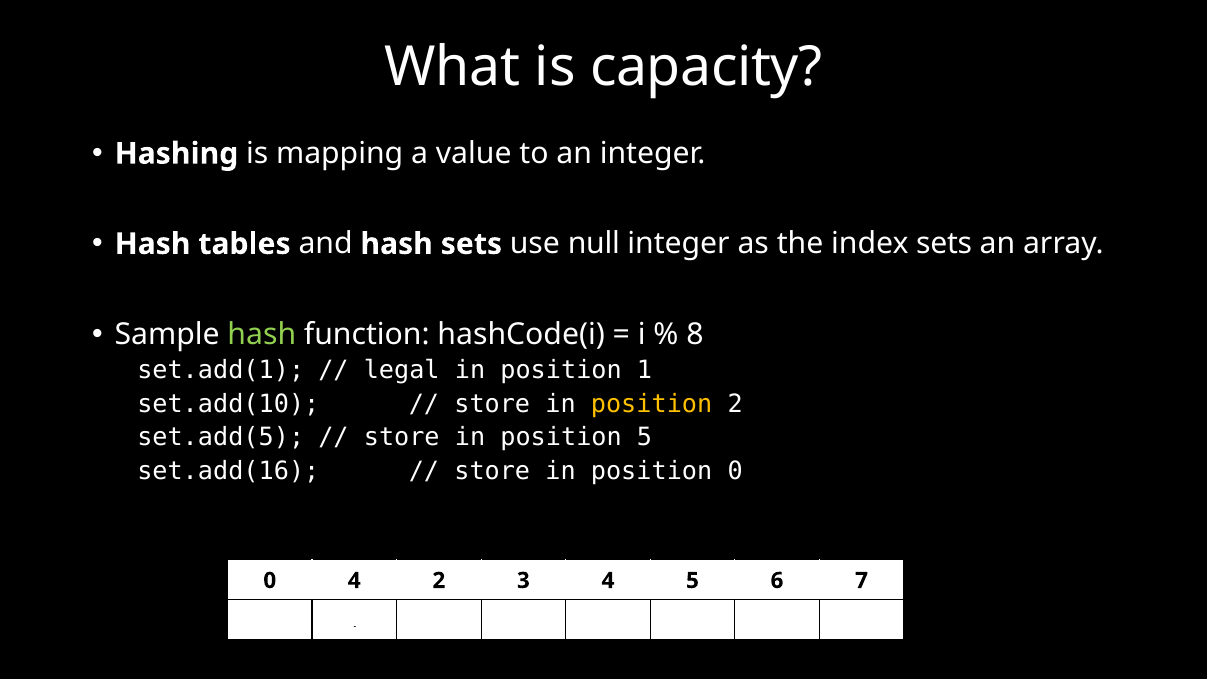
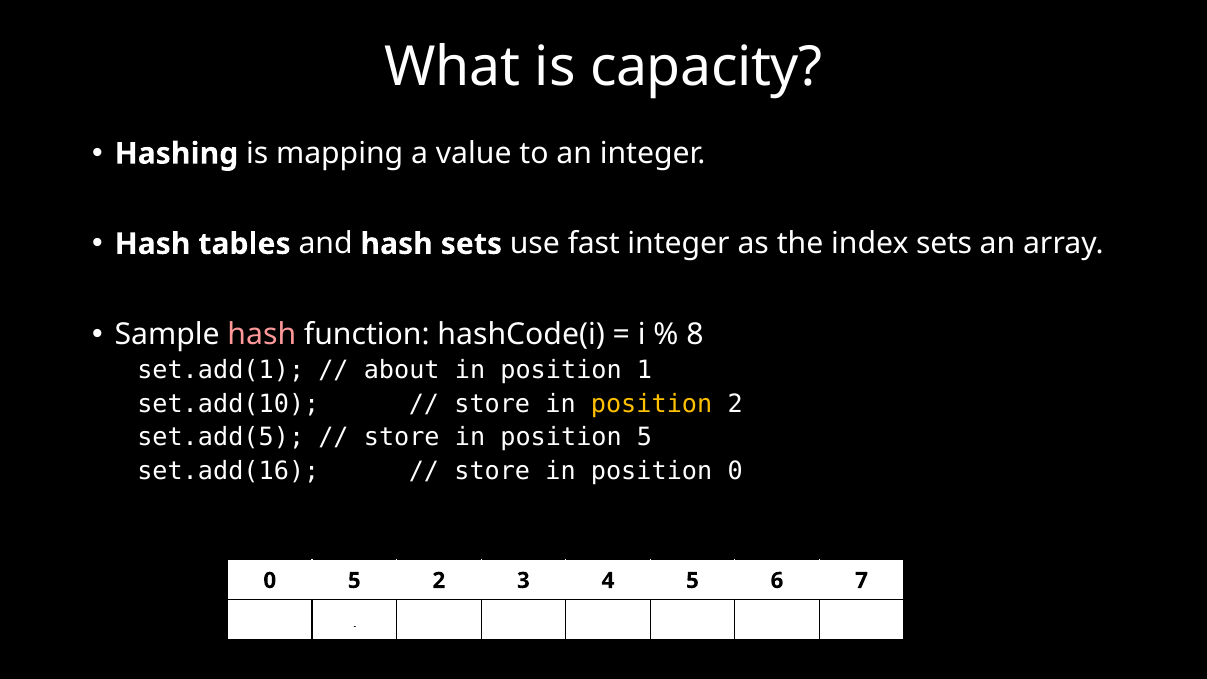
null: null -> fast
hash at (262, 334) colour: light green -> pink
legal: legal -> about
0 4: 4 -> 5
